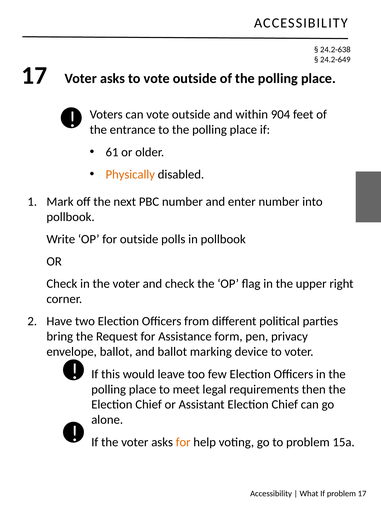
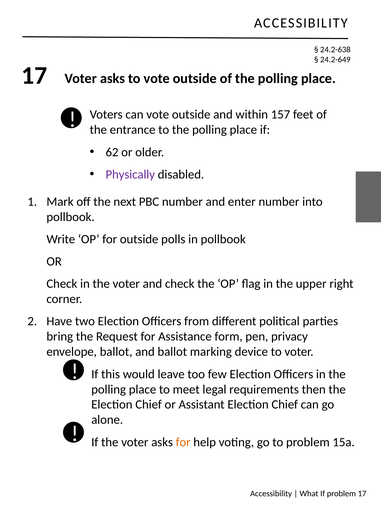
904: 904 -> 157
61: 61 -> 62
Physically colour: orange -> purple
